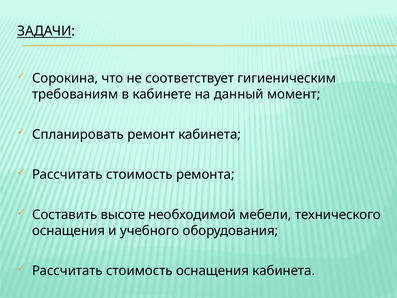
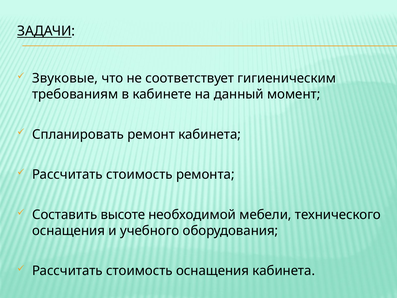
Сорокина: Сорокина -> Звуковые
